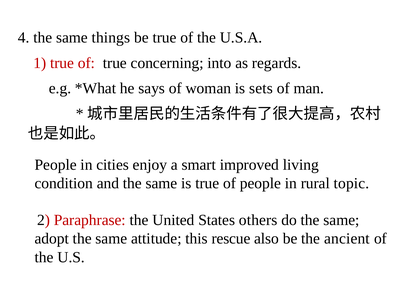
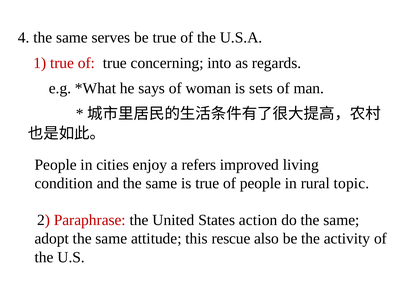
things: things -> serves
smart: smart -> refers
others: others -> action
ancient: ancient -> activity
